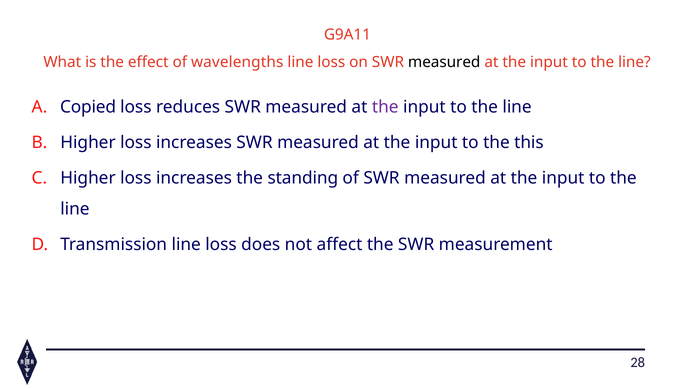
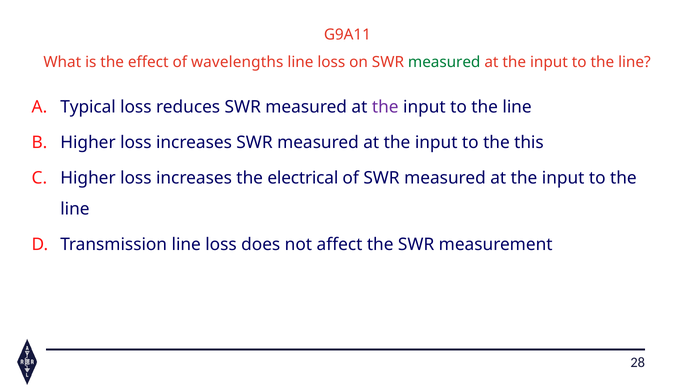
measured at (444, 62) colour: black -> green
Copied: Copied -> Typical
standing: standing -> electrical
